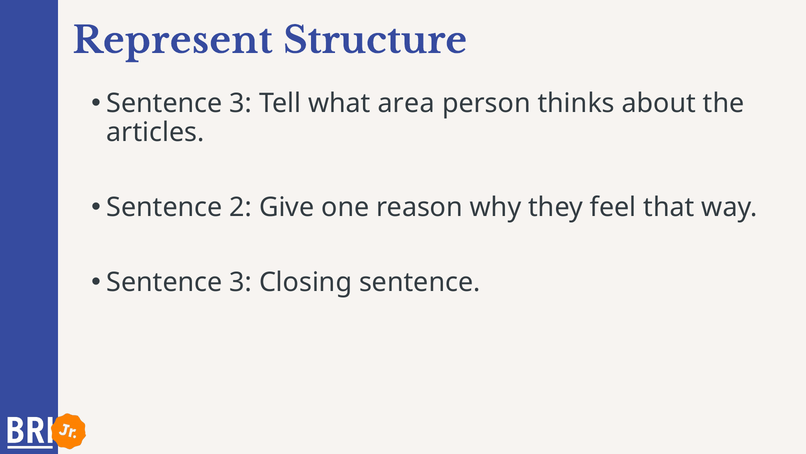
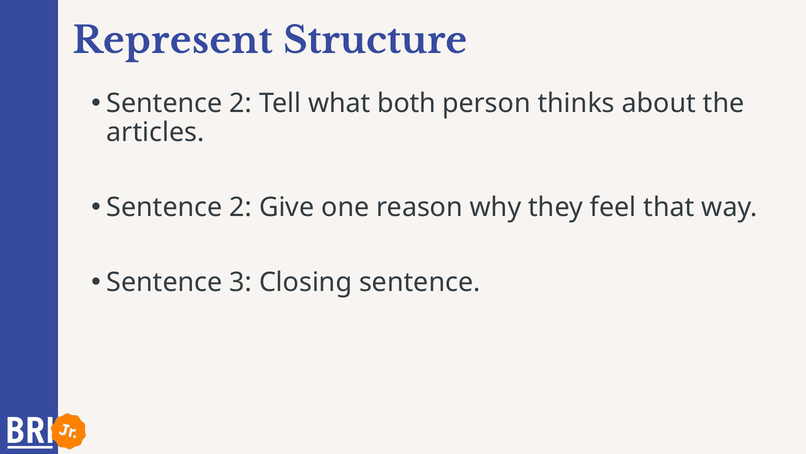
3 at (241, 103): 3 -> 2
area: area -> both
